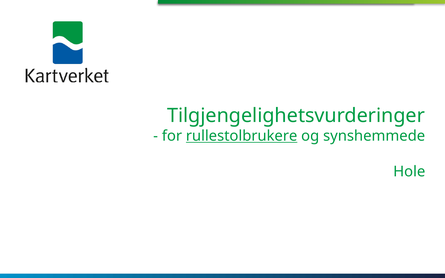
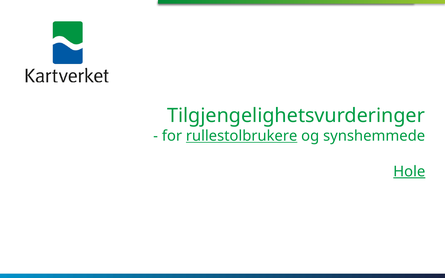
Hole underline: none -> present
